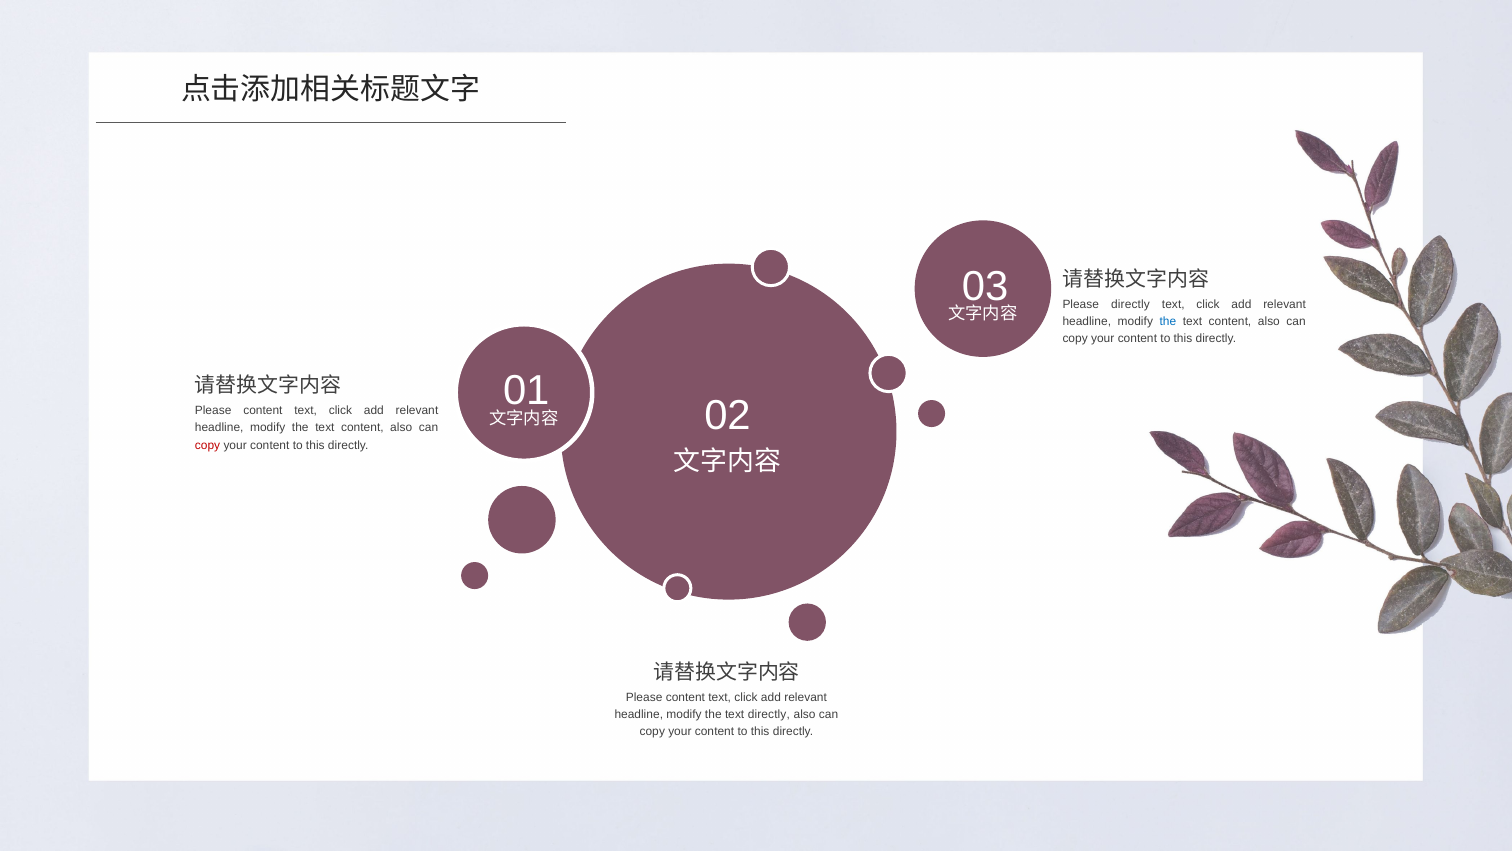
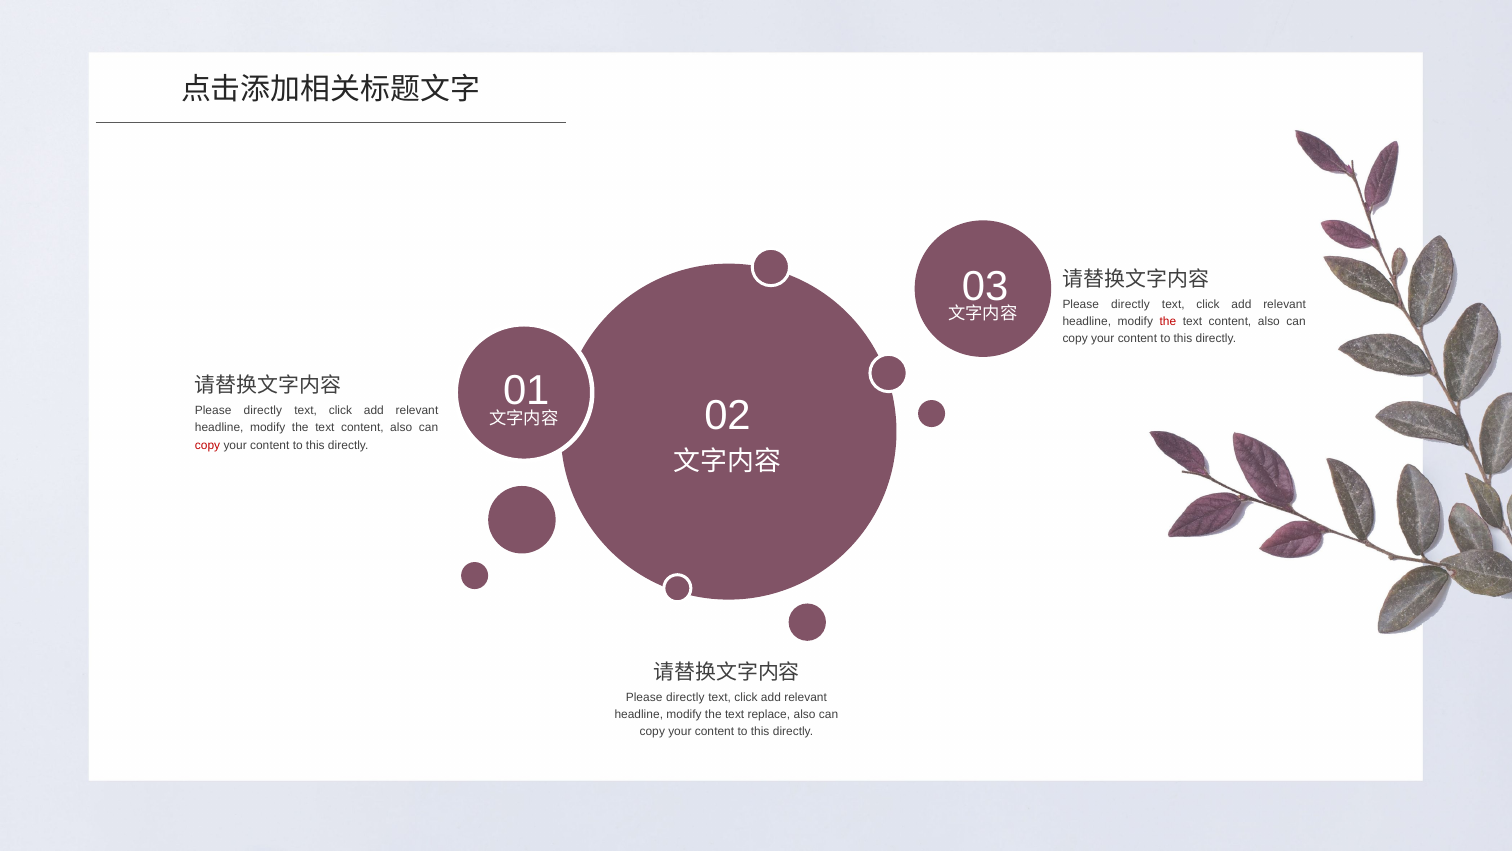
the at (1168, 322) colour: blue -> red
content at (263, 411): content -> directly
content at (685, 697): content -> directly
text directly: directly -> replace
